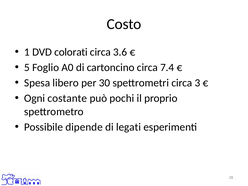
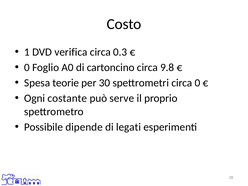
colorati: colorati -> verifica
3.6: 3.6 -> 0.3
5 at (27, 67): 5 -> 0
7.4: 7.4 -> 9.8
libero: libero -> teorie
circa 3: 3 -> 0
pochi: pochi -> serve
